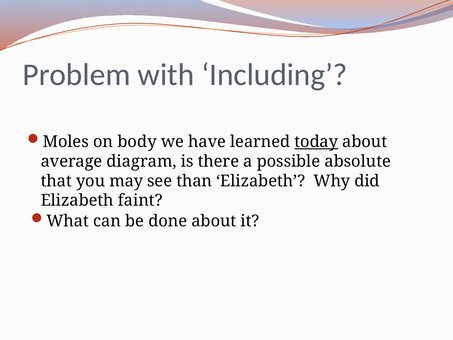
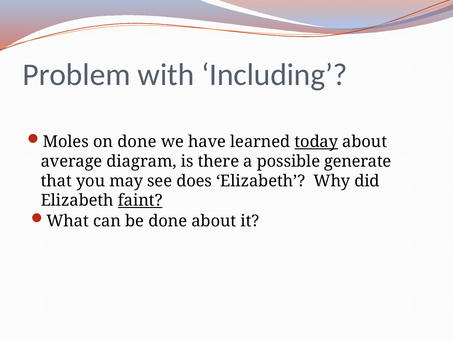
on body: body -> done
absolute: absolute -> generate
than: than -> does
faint underline: none -> present
